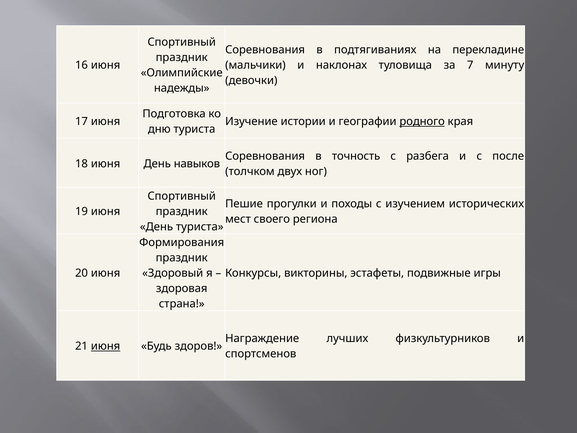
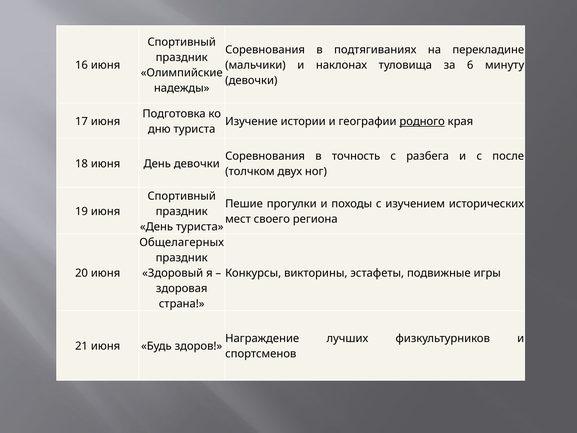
7: 7 -> 6
День навыков: навыков -> девочки
Формирования: Формирования -> Общелагерных
июня at (106, 346) underline: present -> none
